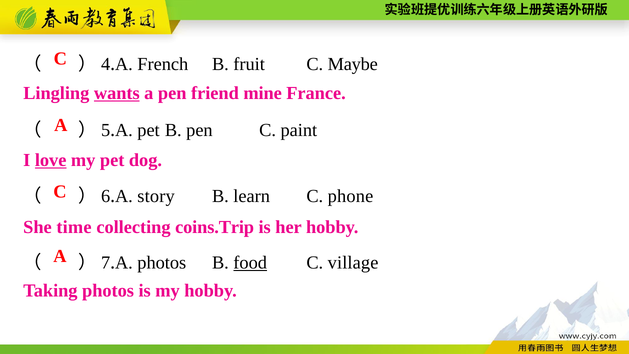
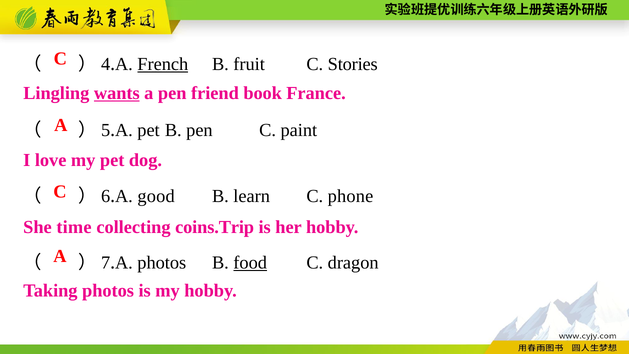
French underline: none -> present
Maybe: Maybe -> Stories
mine: mine -> book
love underline: present -> none
story: story -> good
village: village -> dragon
